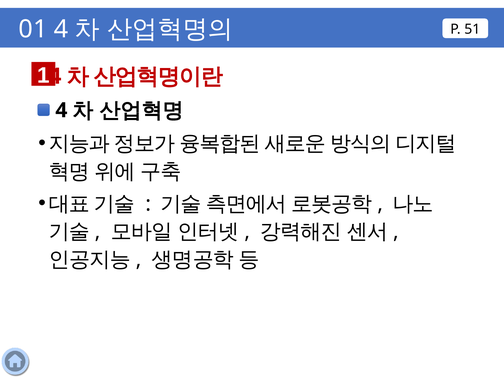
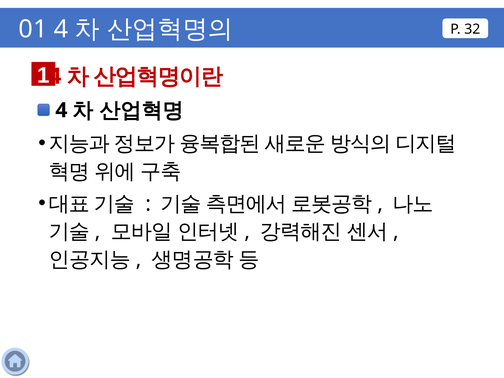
51: 51 -> 32
